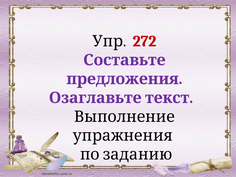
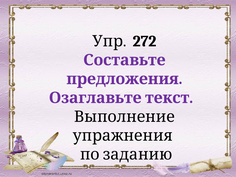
272 colour: red -> black
